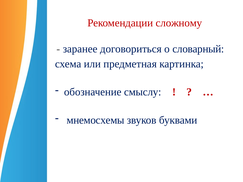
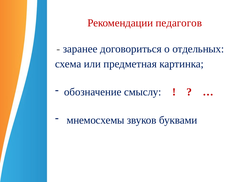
сложному: сложному -> педагогов
словарный: словарный -> отдельных
